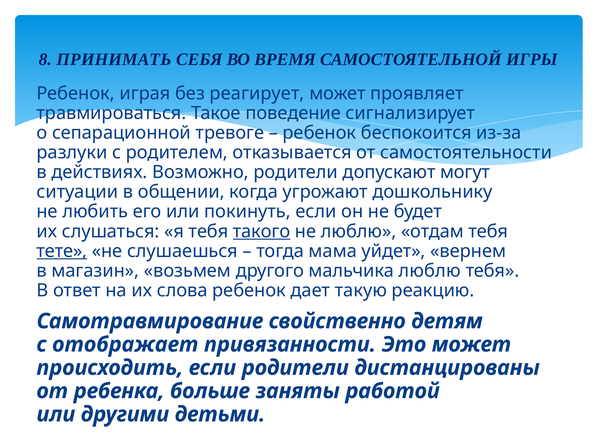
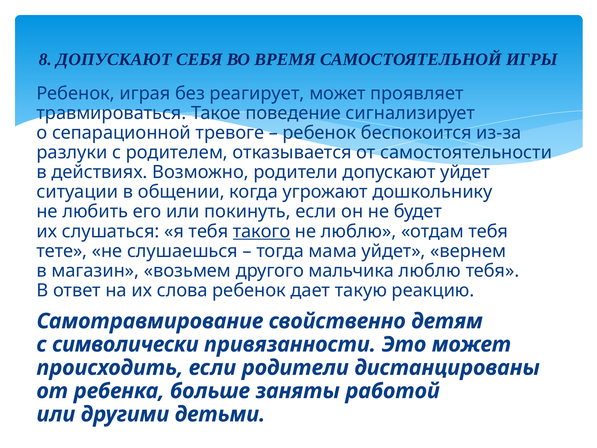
8 ПРИНИМАТЬ: ПРИНИМАТЬ -> ДОПУСКАЮТ
допускают могут: могут -> уйдет
тете underline: present -> none
отображает: отображает -> символически
